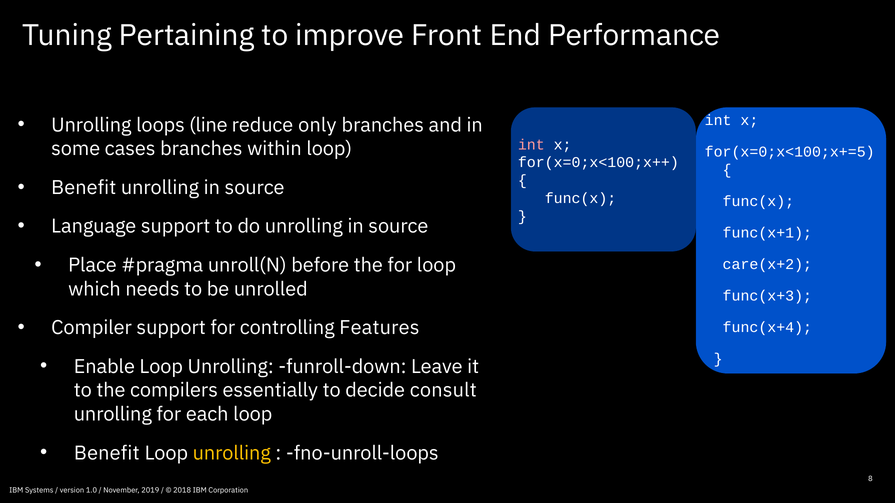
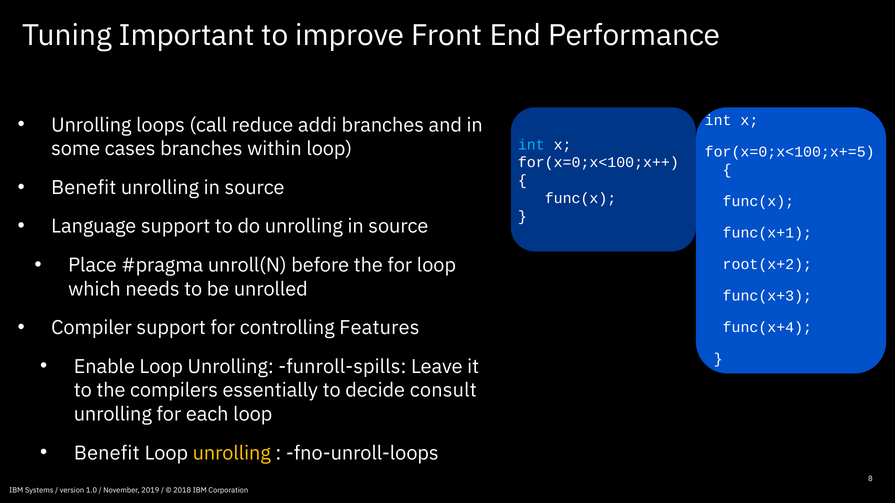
Pertaining: Pertaining -> Important
line: line -> call
only: only -> addi
int at (531, 145) colour: pink -> light blue
care(x+2: care(x+2 -> root(x+2
funroll-down: funroll-down -> funroll-spills
